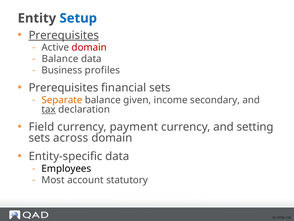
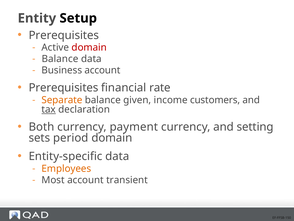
Setup colour: blue -> black
Prerequisites at (64, 35) underline: present -> none
Business profiles: profiles -> account
financial sets: sets -> rate
secondary: secondary -> customers
Field: Field -> Both
across: across -> period
Employees colour: black -> orange
statutory: statutory -> transient
